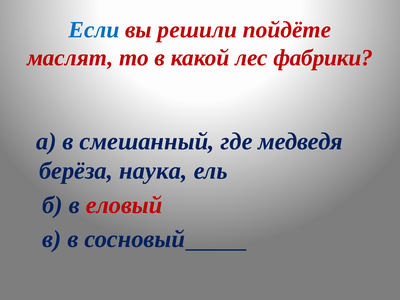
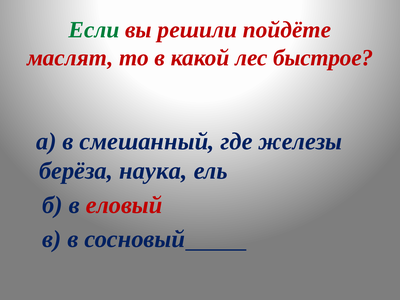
Если colour: blue -> green
фабрики: фабрики -> быстрое
медведя: медведя -> железы
